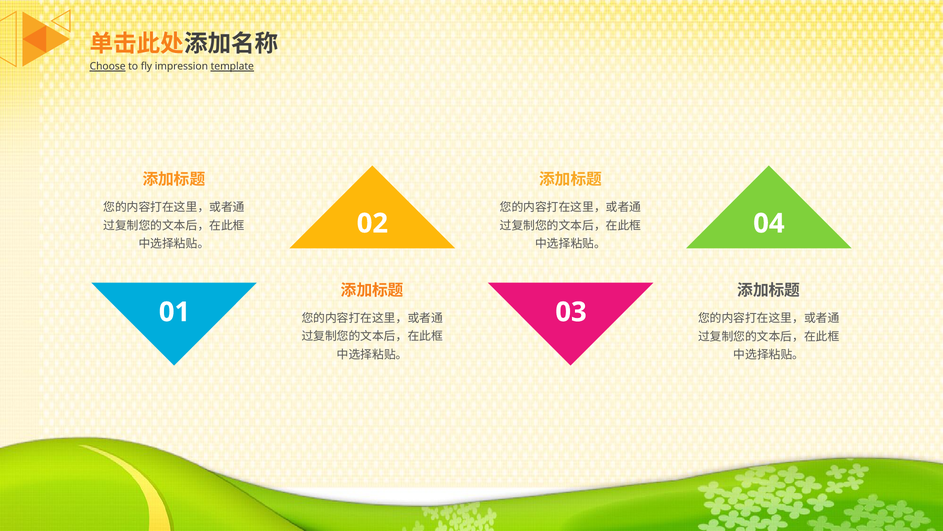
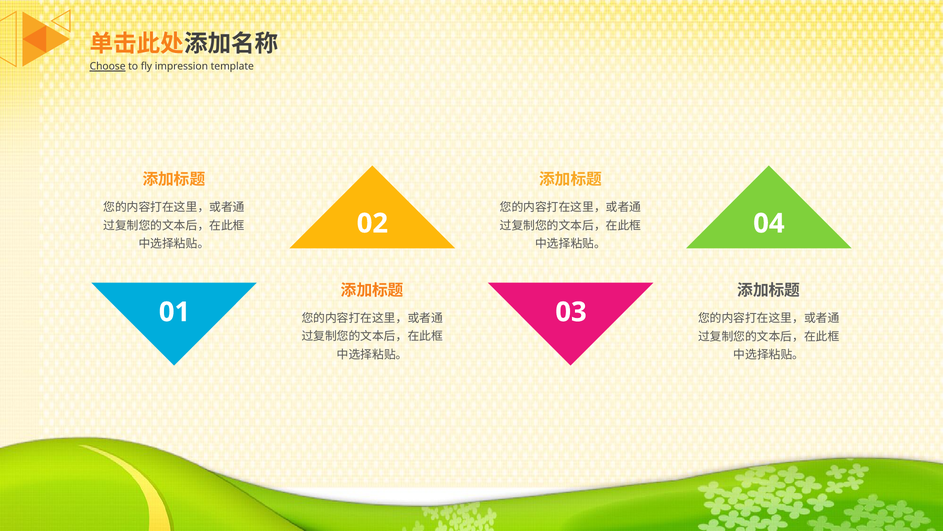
template underline: present -> none
